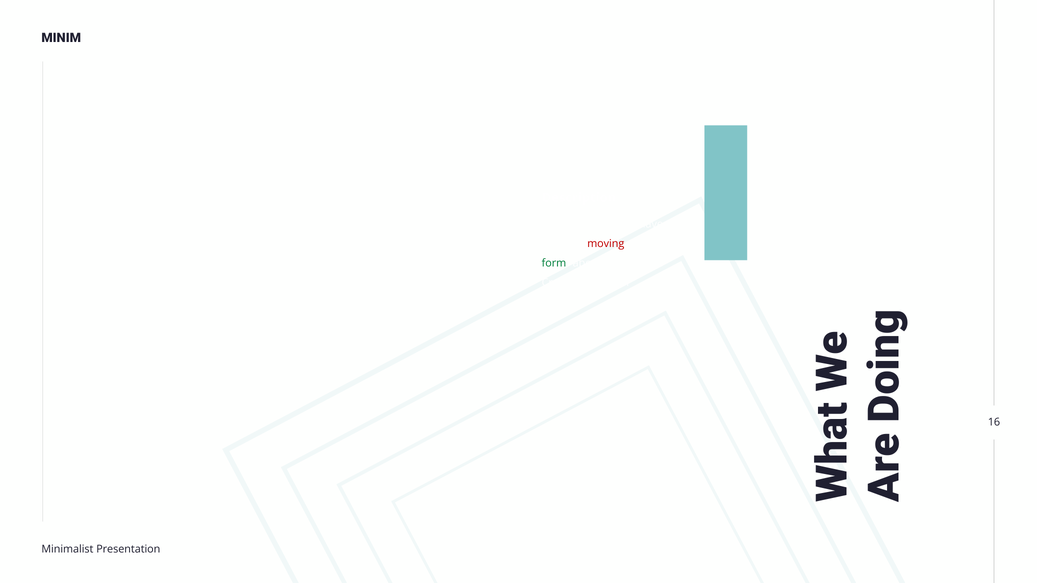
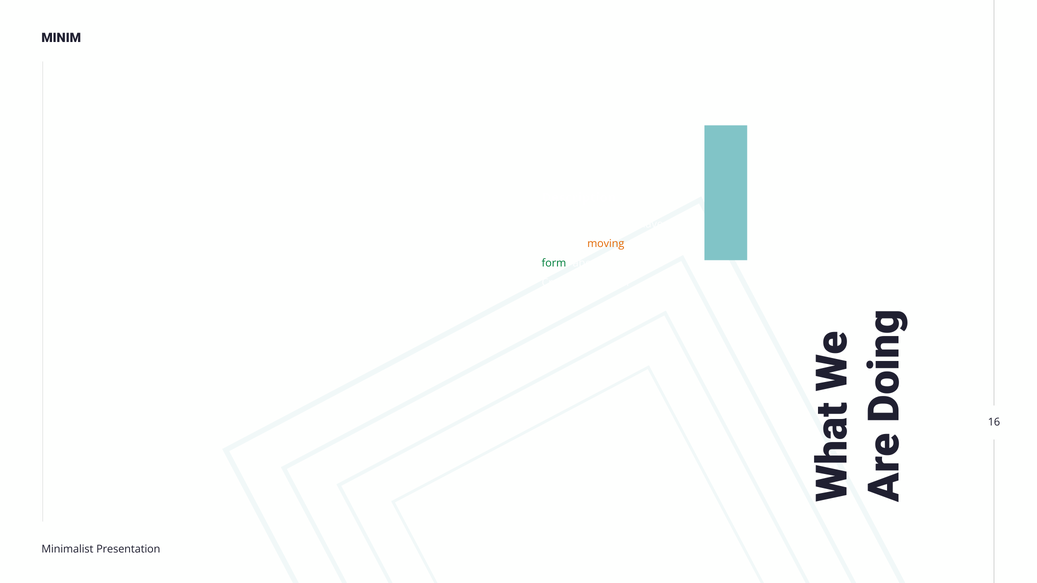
moving colour: red -> orange
